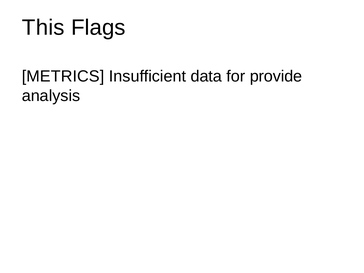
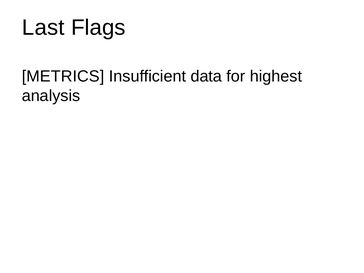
This: This -> Last
provide: provide -> highest
